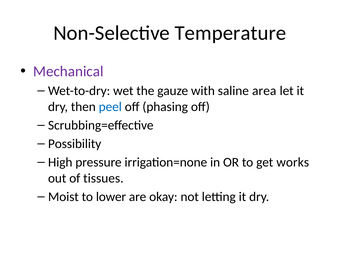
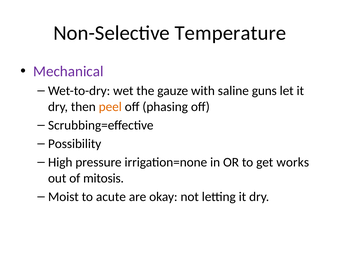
area: area -> guns
peel colour: blue -> orange
tissues: tissues -> mitosis
lower: lower -> acute
